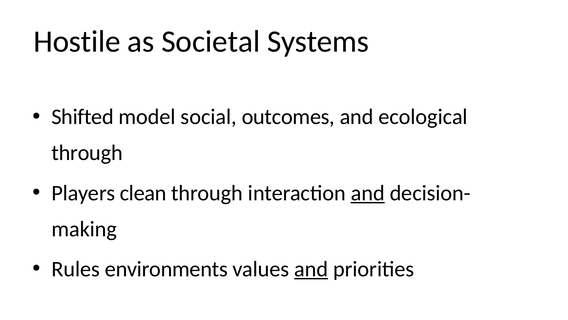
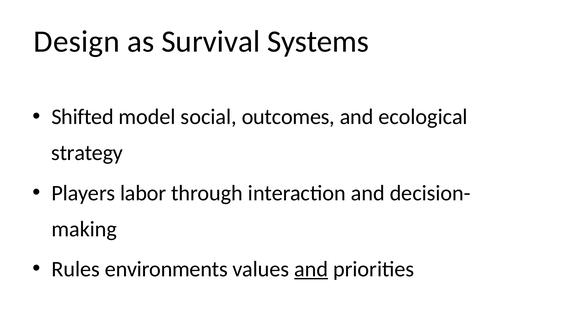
Hostile: Hostile -> Design
Societal: Societal -> Survival
through at (87, 153): through -> strategy
clean: clean -> labor
and at (368, 193) underline: present -> none
